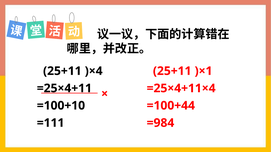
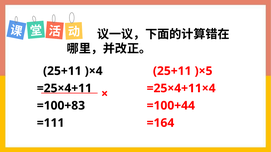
)×1: )×1 -> )×5
=100+10: =100+10 -> =100+83
=984: =984 -> =164
